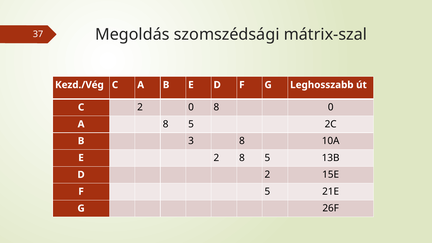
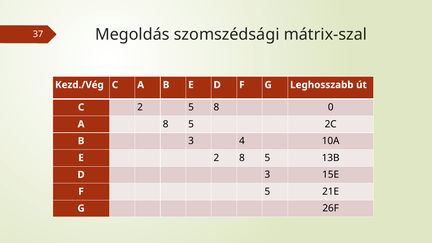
2 0: 0 -> 5
3 8: 8 -> 4
D 2: 2 -> 3
